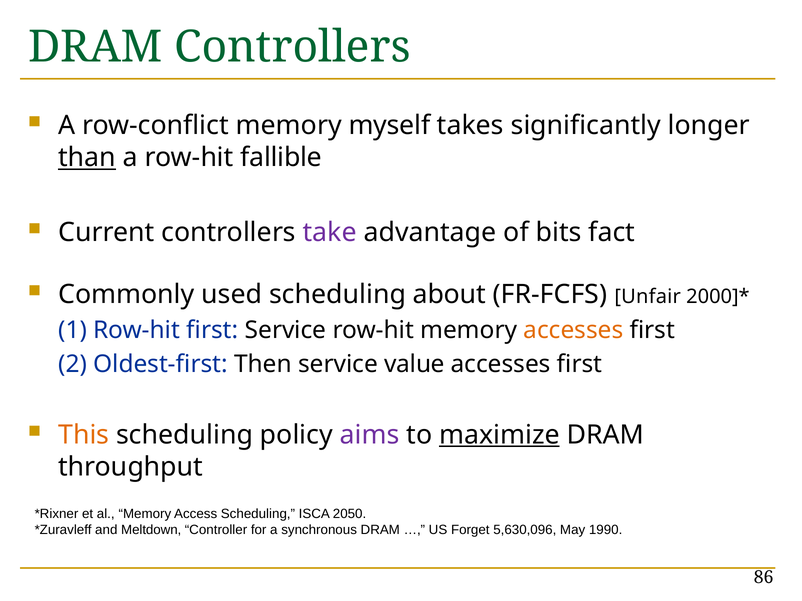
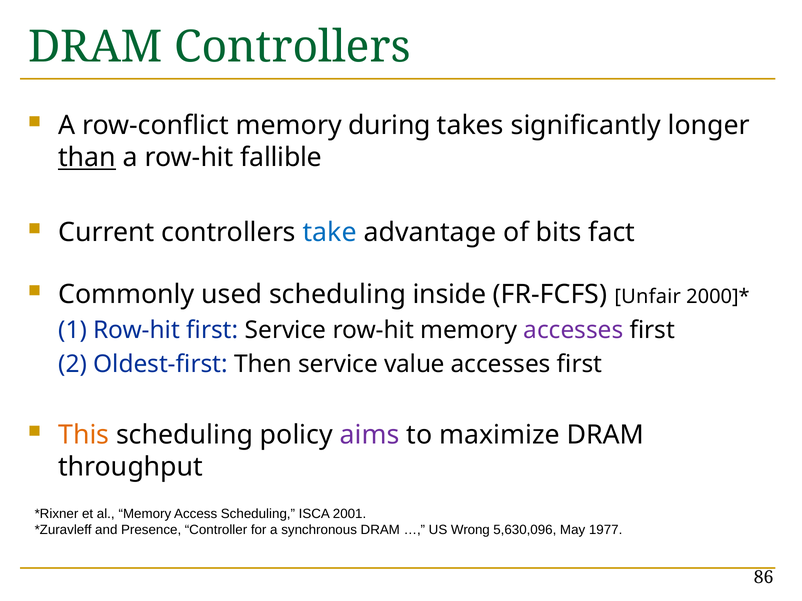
myself: myself -> during
take colour: purple -> blue
about: about -> inside
accesses at (573, 330) colour: orange -> purple
maximize underline: present -> none
2050: 2050 -> 2001
Meltdown: Meltdown -> Presence
Forget: Forget -> Wrong
1990: 1990 -> 1977
